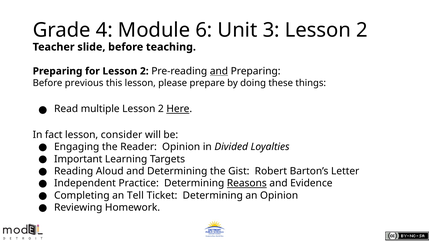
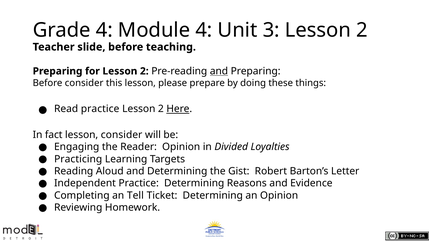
Module 6: 6 -> 4
Before previous: previous -> consider
Read multiple: multiple -> practice
Important: Important -> Practicing
Reasons underline: present -> none
